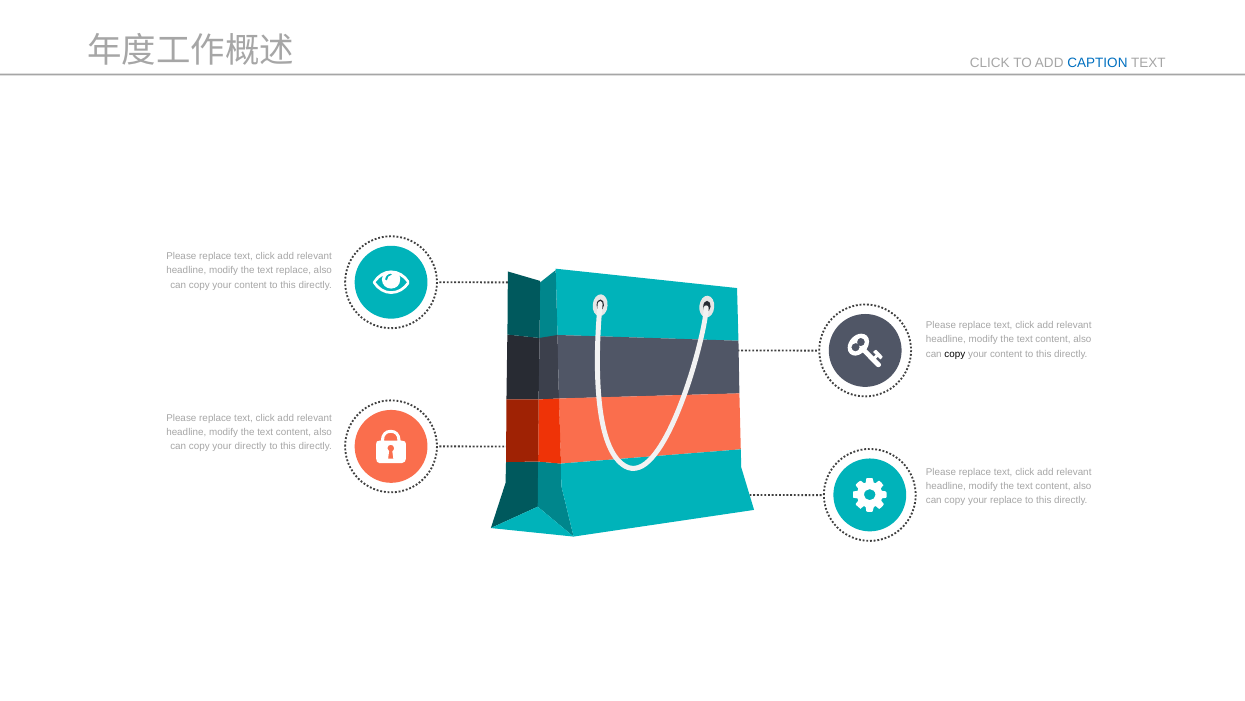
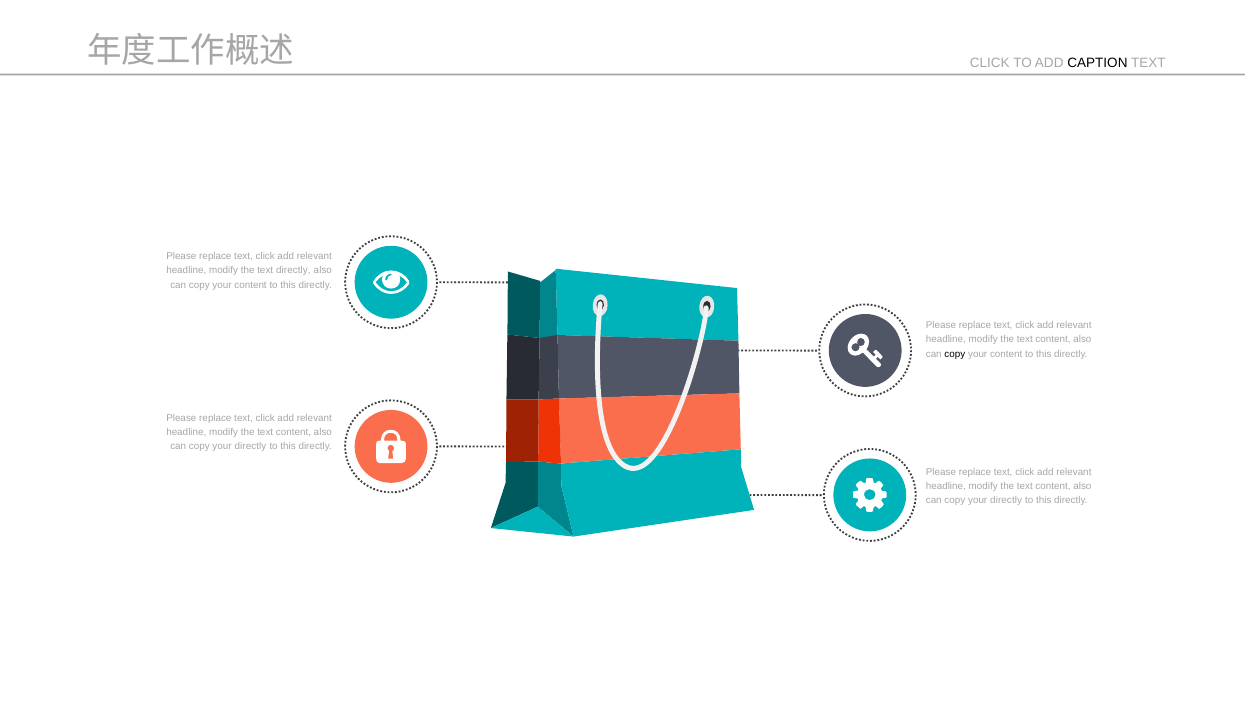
CAPTION colour: blue -> black
text replace: replace -> directly
replace at (1006, 500): replace -> directly
